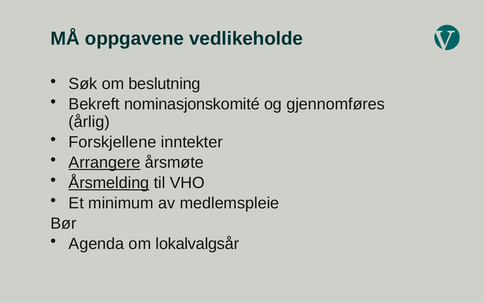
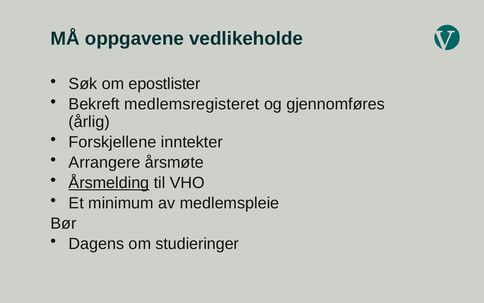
beslutning: beslutning -> epostlister
nominasjonskomité: nominasjonskomité -> medlemsregisteret
Arrangere underline: present -> none
Agenda: Agenda -> Dagens
lokalvalgsår: lokalvalgsår -> studieringer
